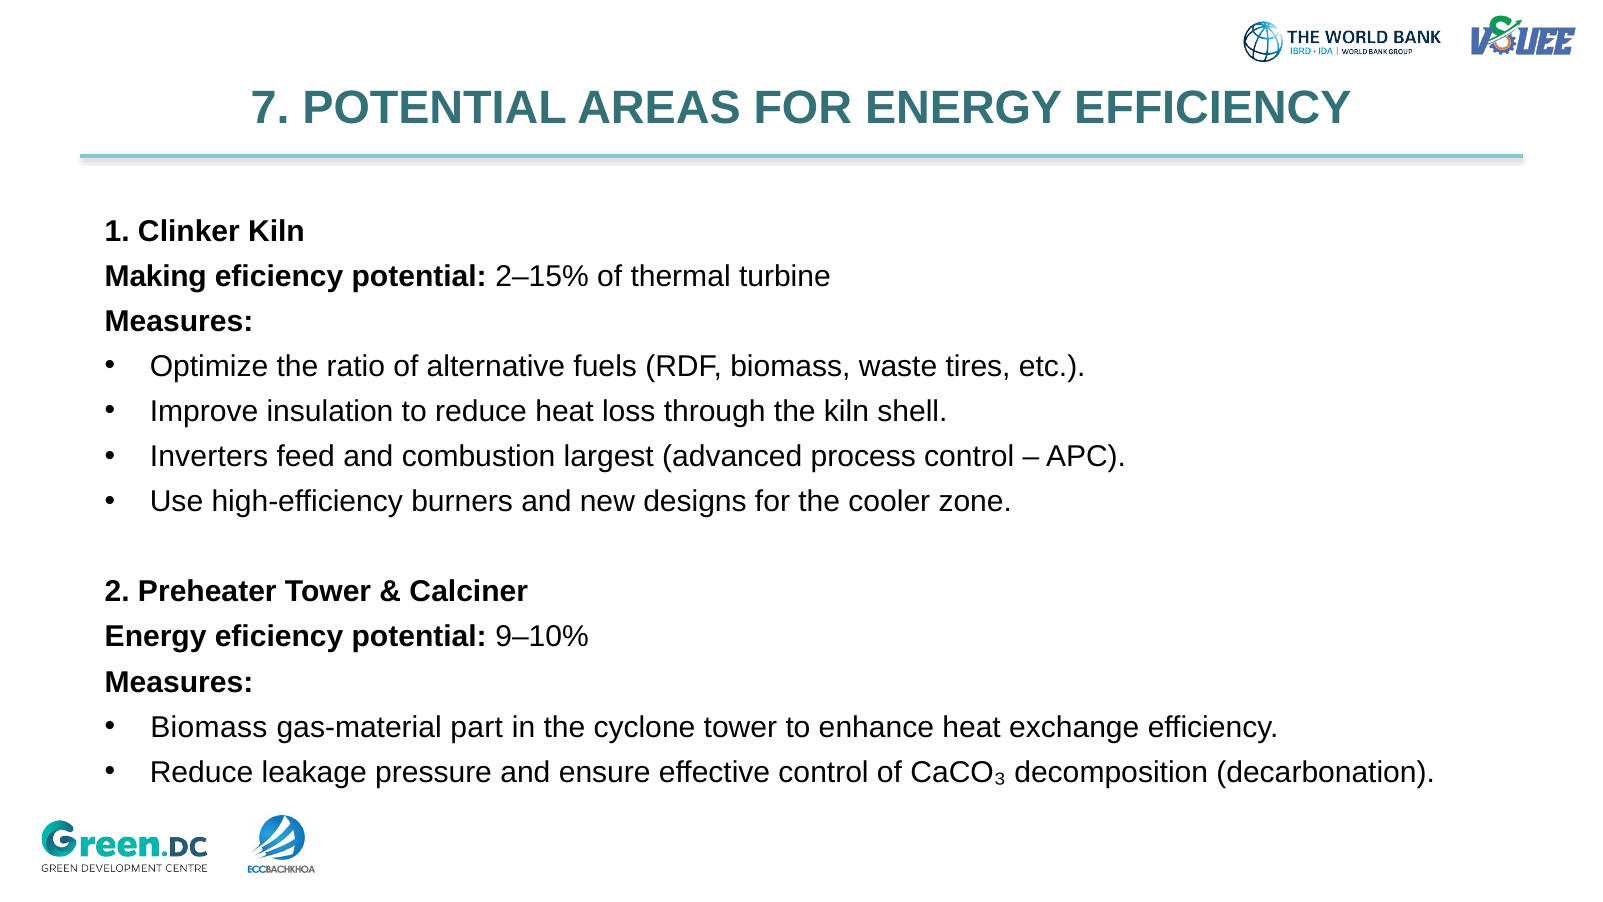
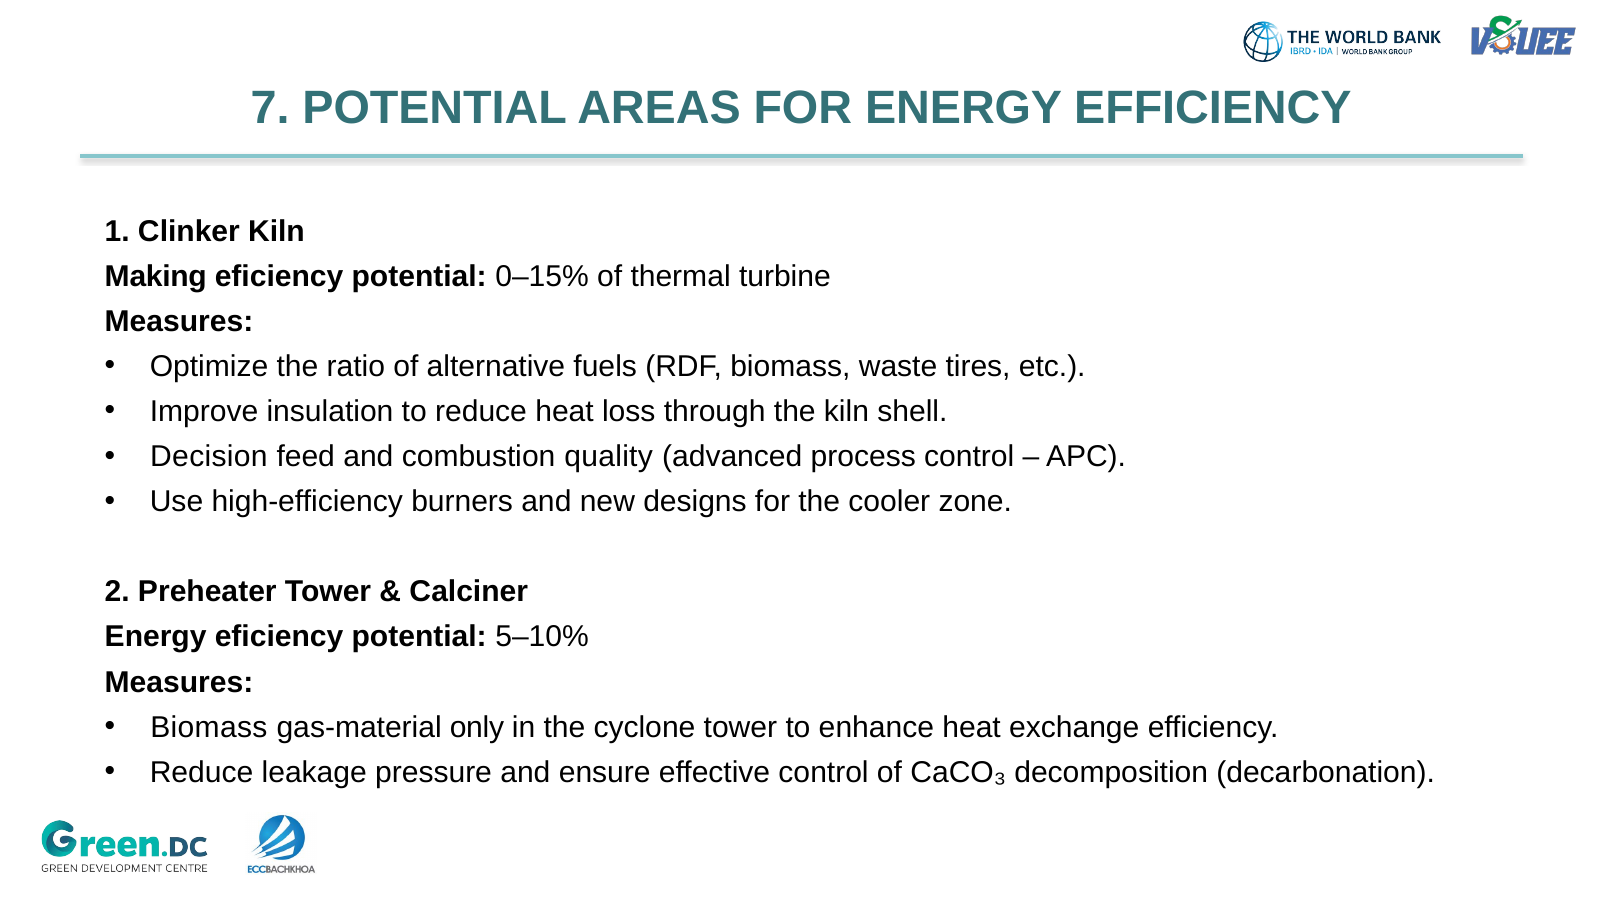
2–15%: 2–15% -> 0–15%
Inverters: Inverters -> Decision
largest: largest -> quality
9–10%: 9–10% -> 5–10%
part: part -> only
